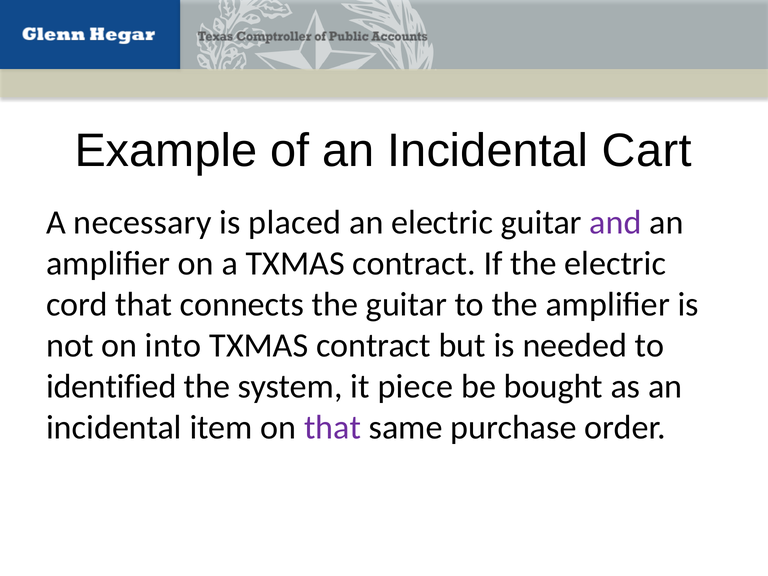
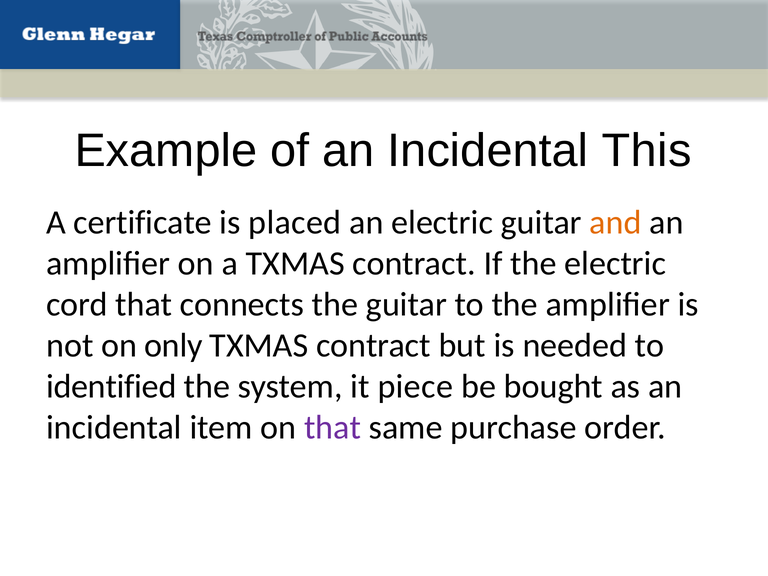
Cart: Cart -> This
necessary: necessary -> certificate
and colour: purple -> orange
into: into -> only
